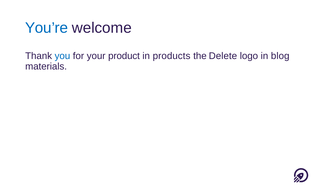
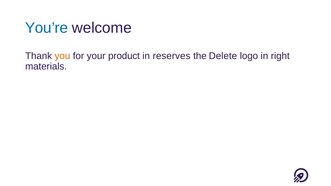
you colour: blue -> orange
products: products -> reserves
blog: blog -> right
